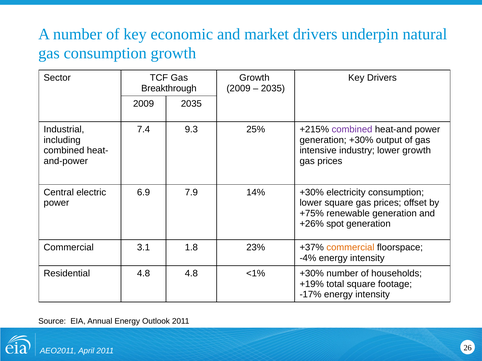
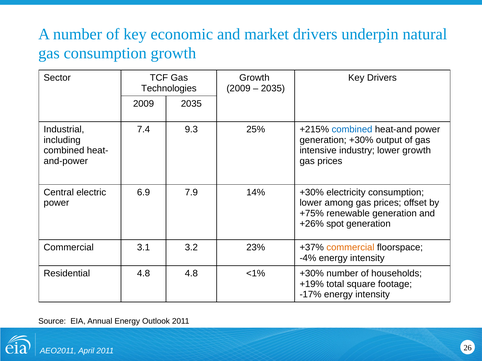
Breakthrough: Breakthrough -> Technologies
combined at (352, 130) colour: purple -> blue
lower square: square -> among
1.8: 1.8 -> 3.2
